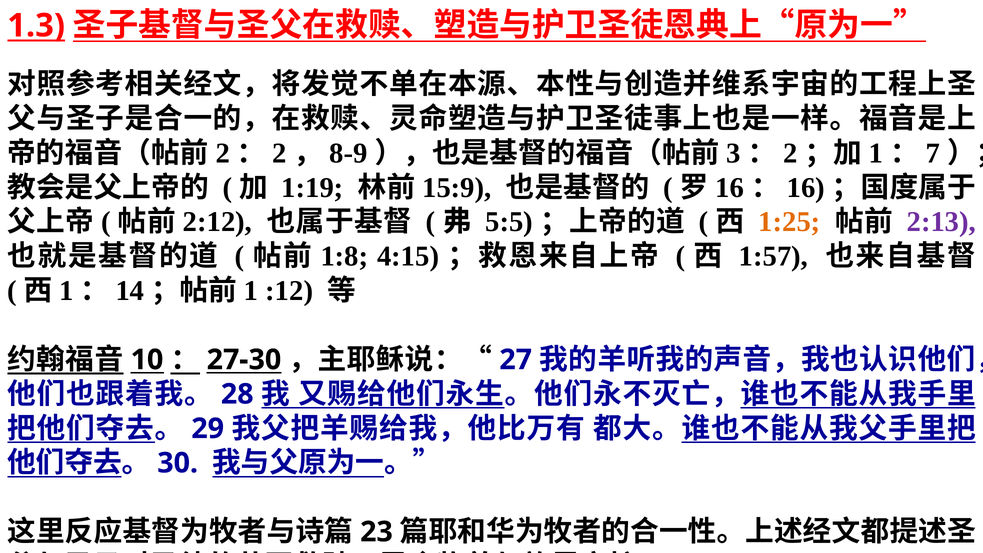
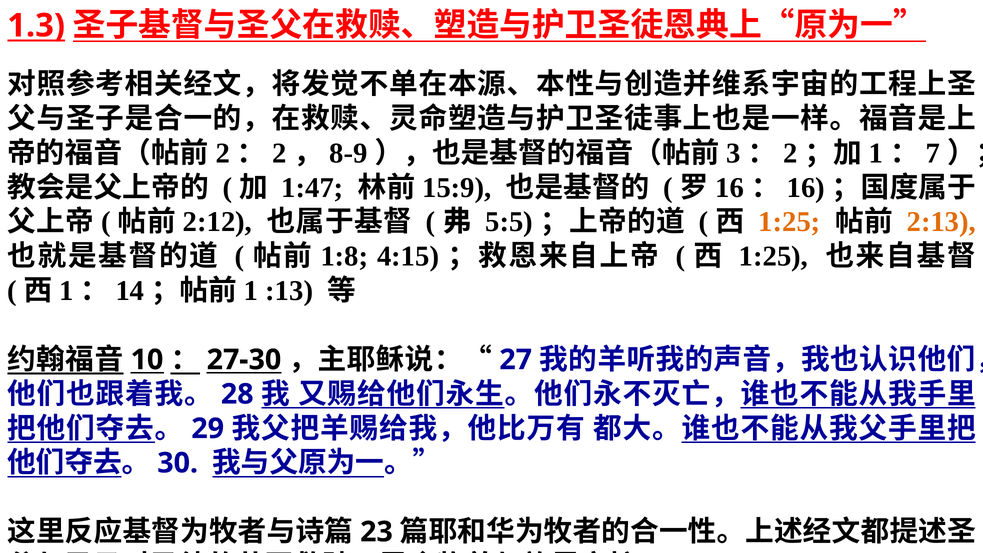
1:19: 1:19 -> 1:47
2:13 colour: purple -> orange
1:57 at (774, 256): 1:57 -> 1:25
:12: :12 -> :13
